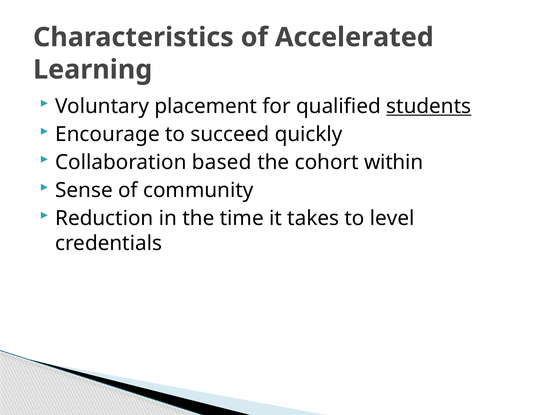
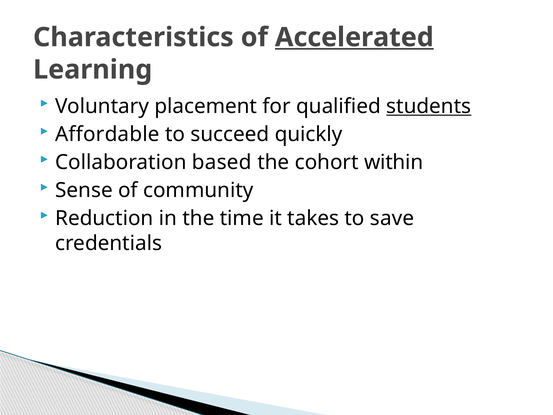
Accelerated underline: none -> present
Encourage: Encourage -> Affordable
level: level -> save
